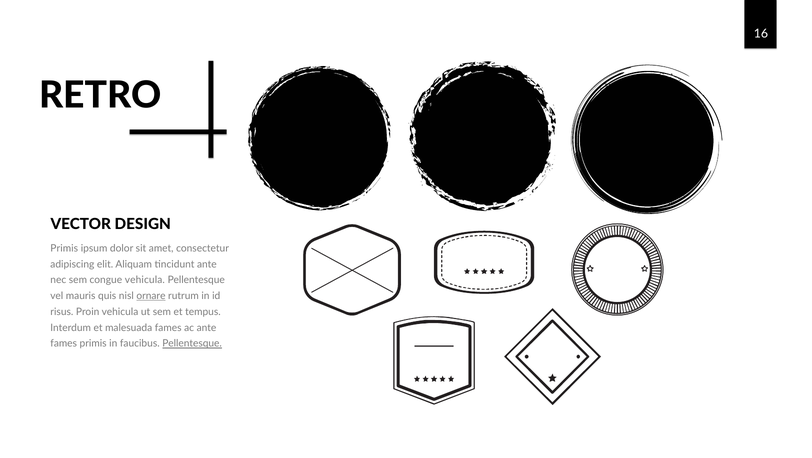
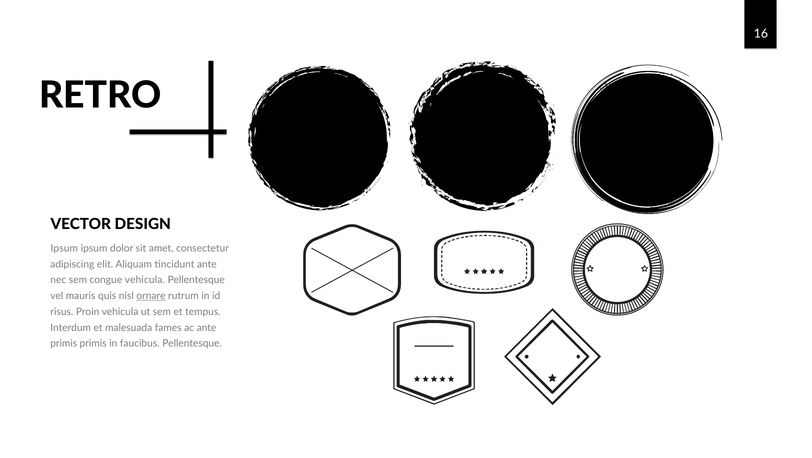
Primis at (64, 248): Primis -> Ipsum
fames at (64, 344): fames -> primis
Pellentesque at (192, 344) underline: present -> none
